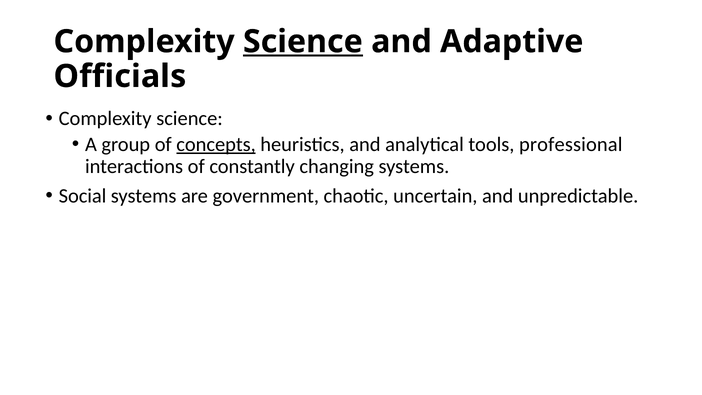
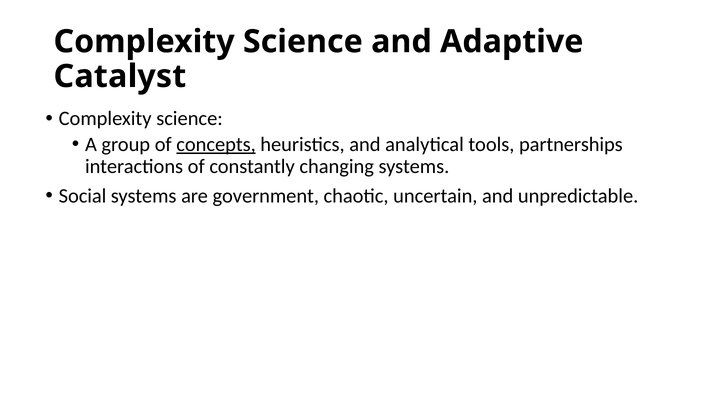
Science at (303, 42) underline: present -> none
Officials: Officials -> Catalyst
professional: professional -> partnerships
